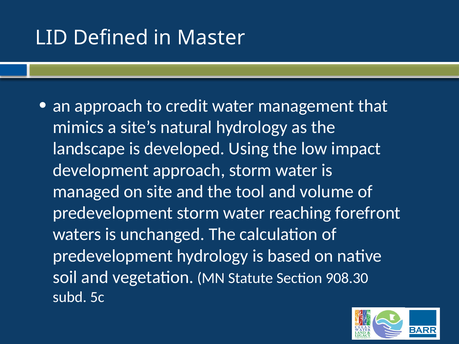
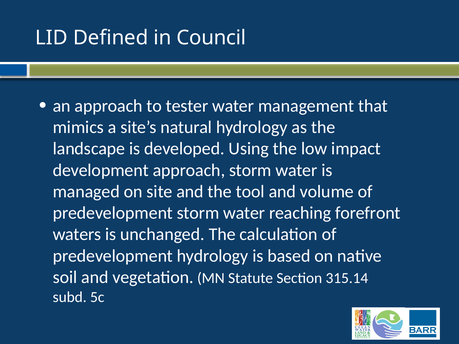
Master: Master -> Council
credit: credit -> tester
908.30: 908.30 -> 315.14
